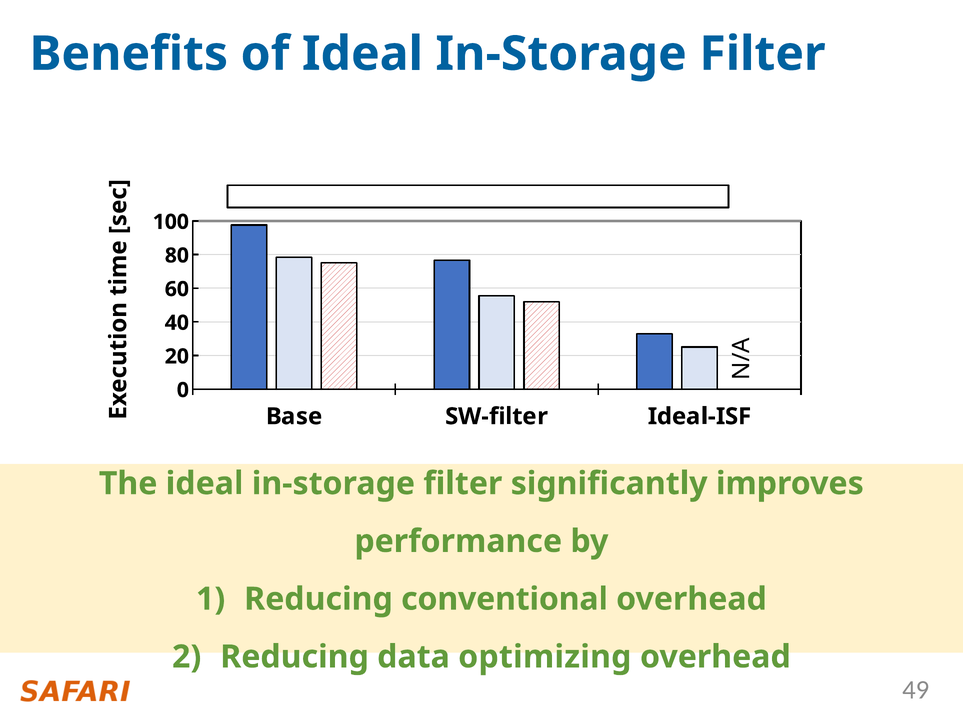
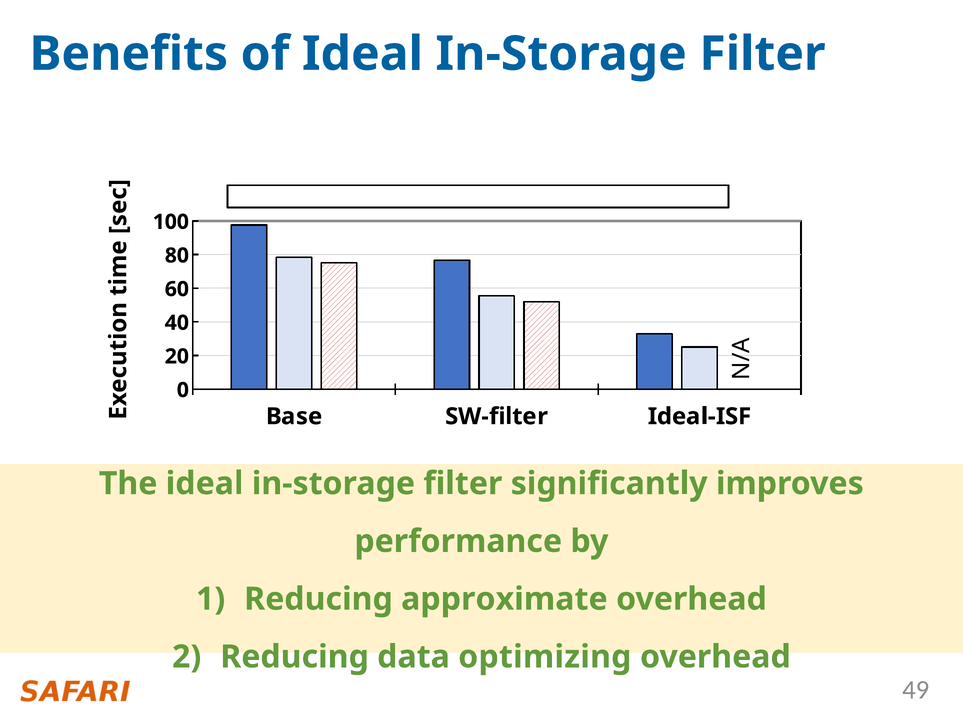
conventional: conventional -> approximate
